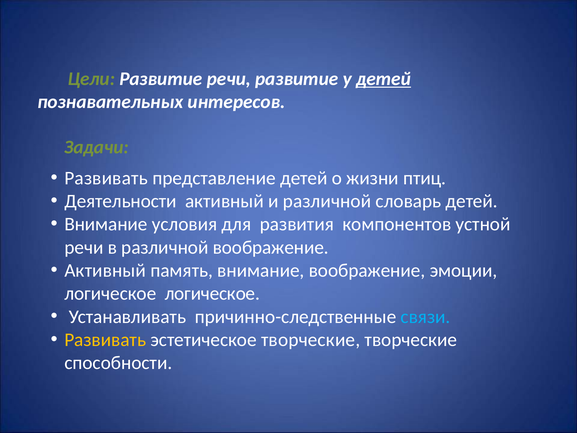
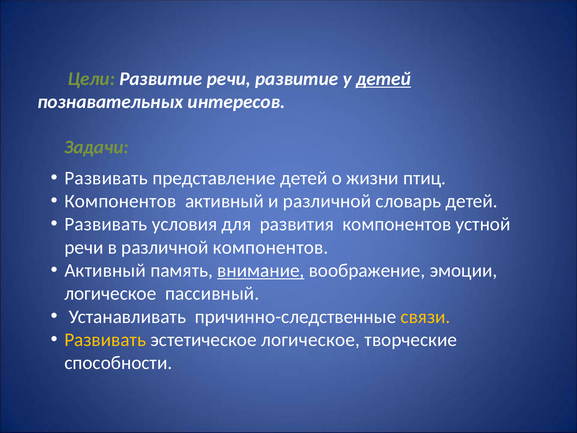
Деятельности at (120, 201): Деятельности -> Компонентов
Внимание at (106, 224): Внимание -> Развивать
различной воображение: воображение -> компонентов
внимание at (261, 270) underline: none -> present
логическое логическое: логическое -> пассивный
связи colour: light blue -> yellow
эстетическое творческие: творческие -> логическое
